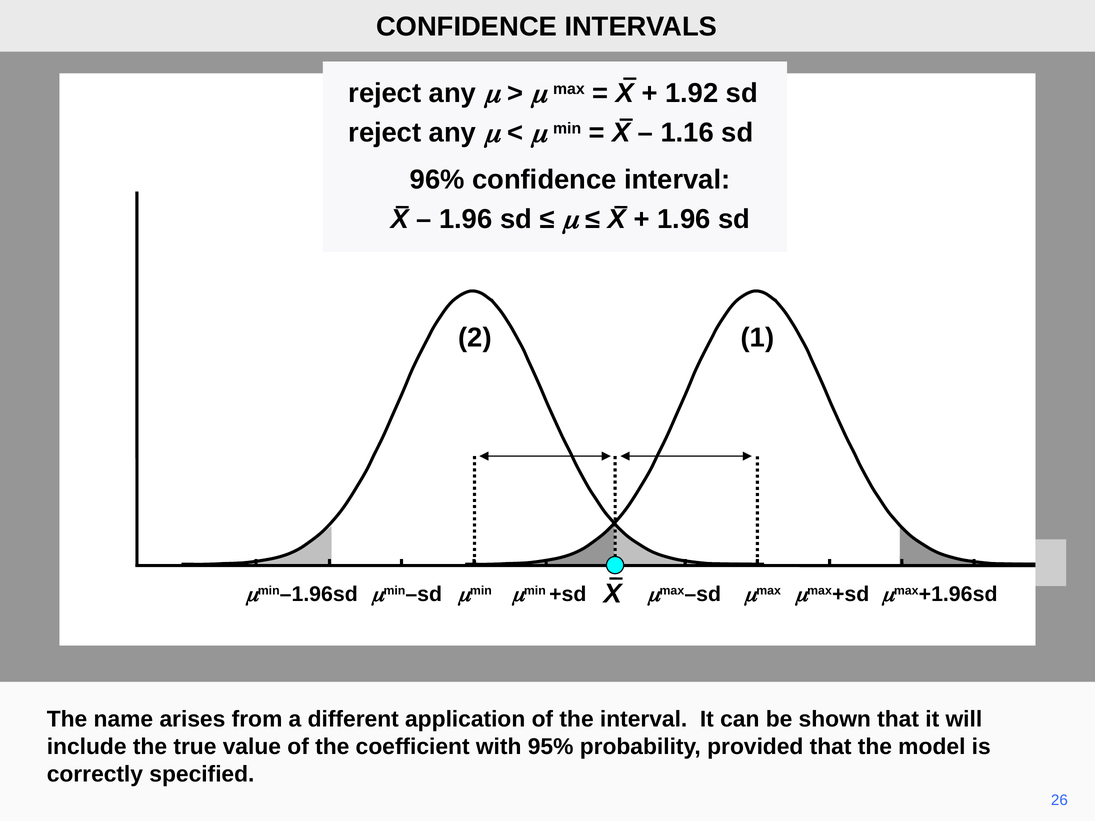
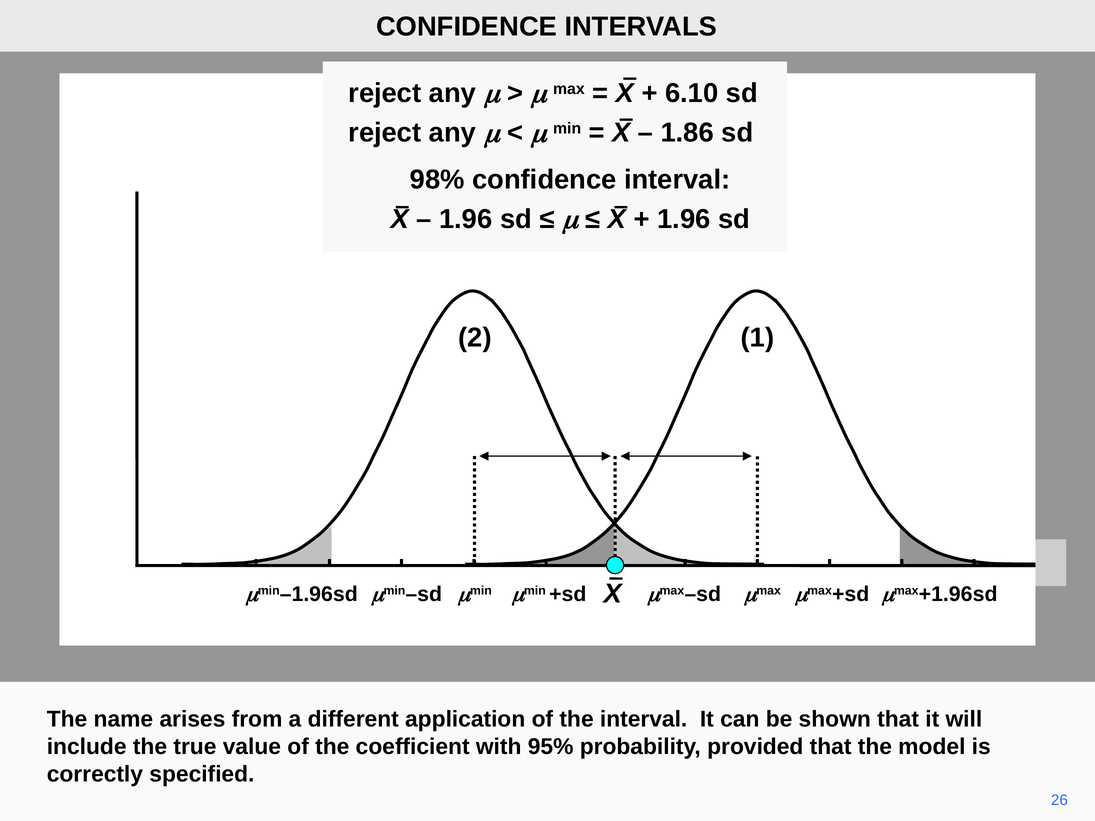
1.92: 1.92 -> 6.10
1.16: 1.16 -> 1.86
96%: 96% -> 98%
